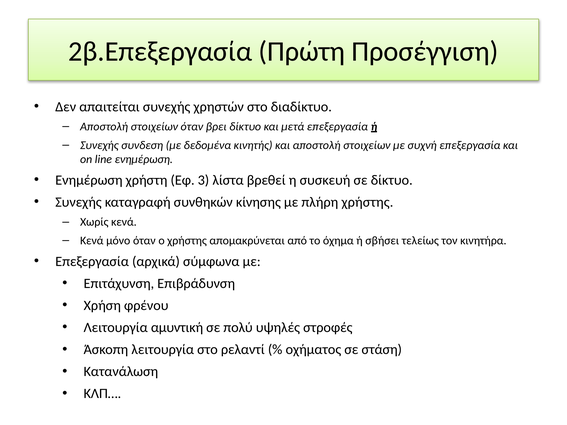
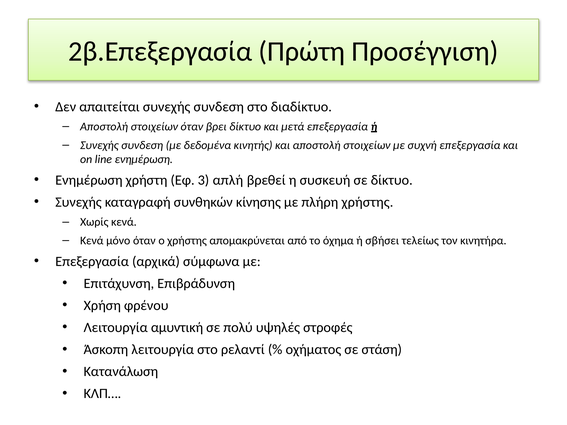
απαιτείται συνεχής χρηστών: χρηστών -> συνδεση
λίστα: λίστα -> απλή
